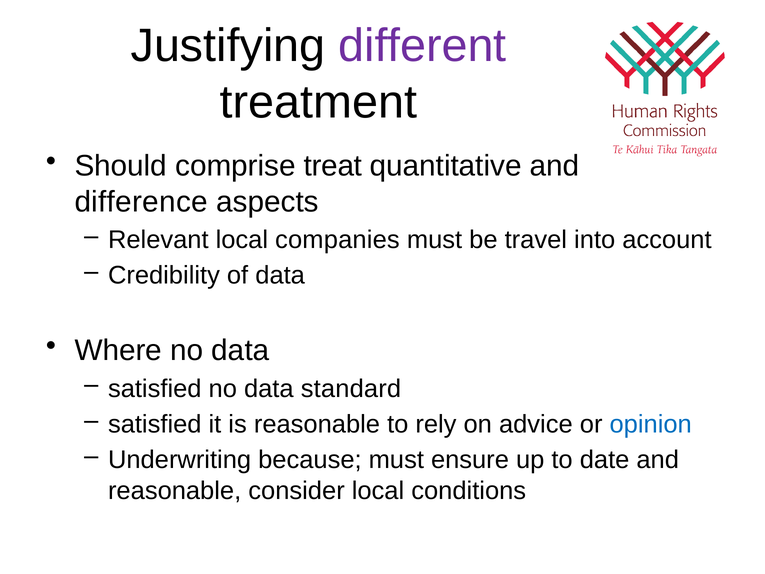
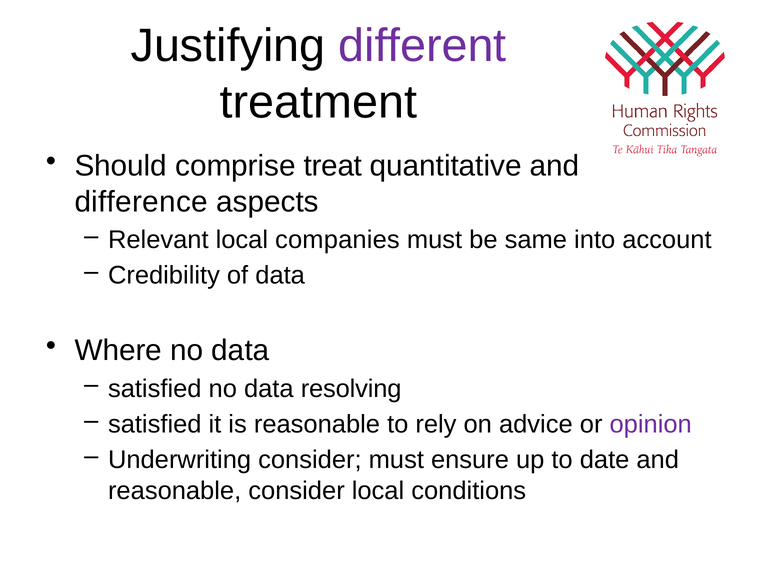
travel: travel -> same
standard: standard -> resolving
opinion colour: blue -> purple
Underwriting because: because -> consider
